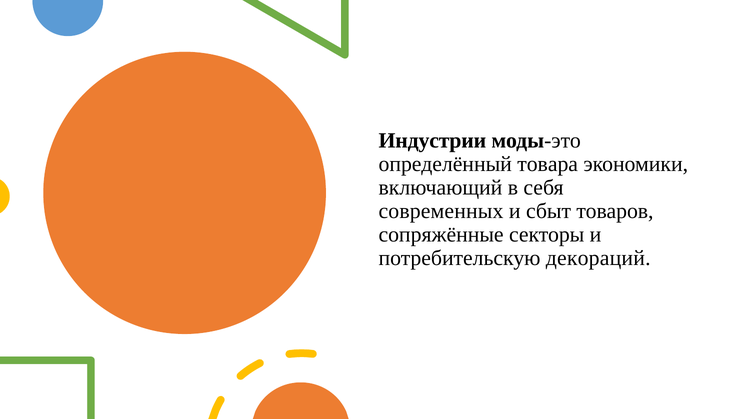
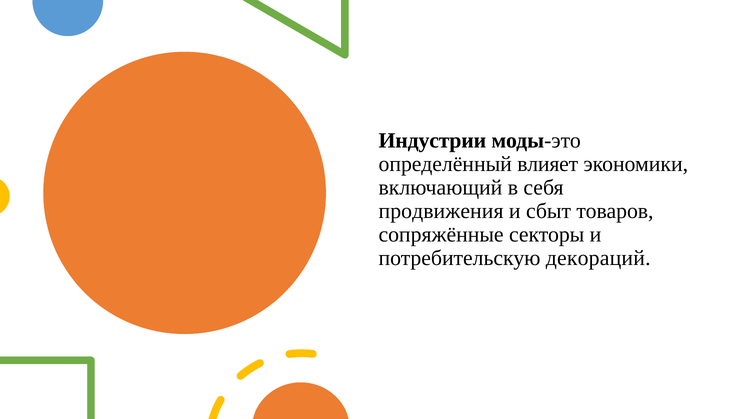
товара: товара -> влияет
современных: современных -> продвижения
